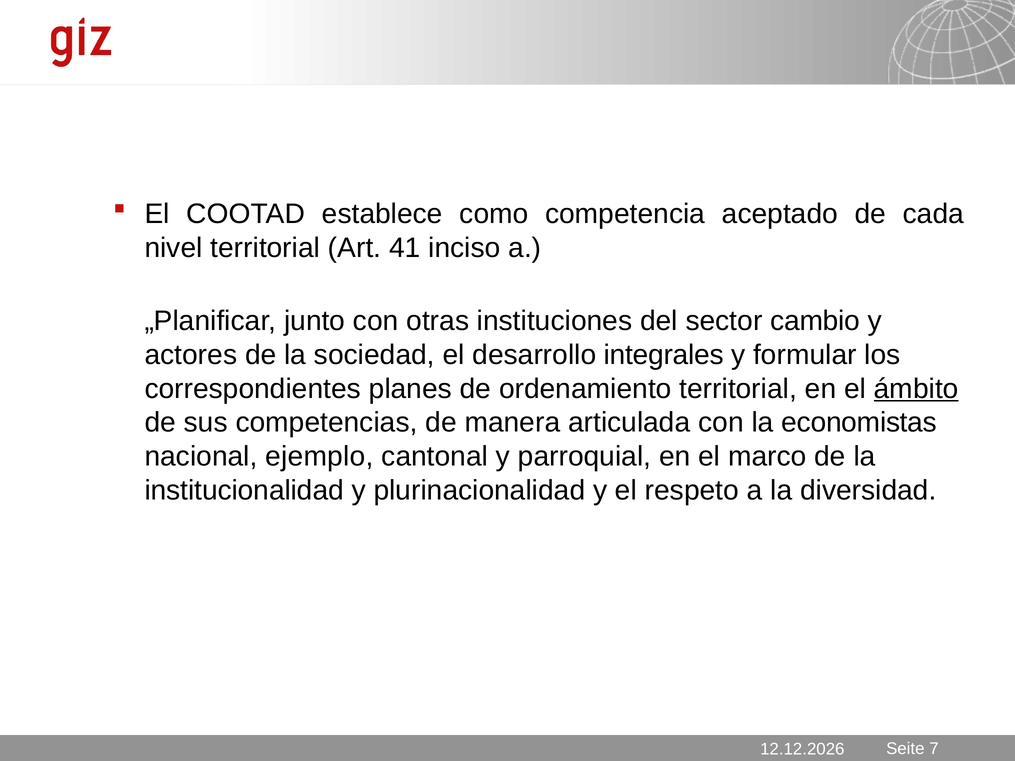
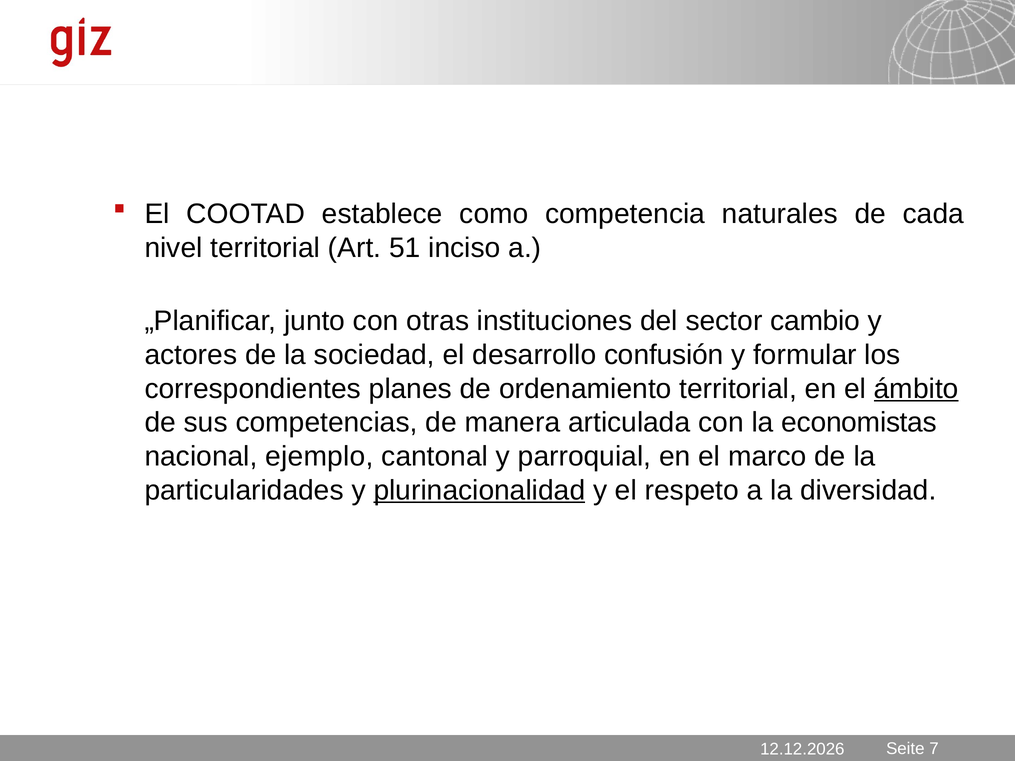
aceptado: aceptado -> naturales
41: 41 -> 51
integrales: integrales -> confusión
institucionalidad: institucionalidad -> particularidades
plurinacionalidad underline: none -> present
